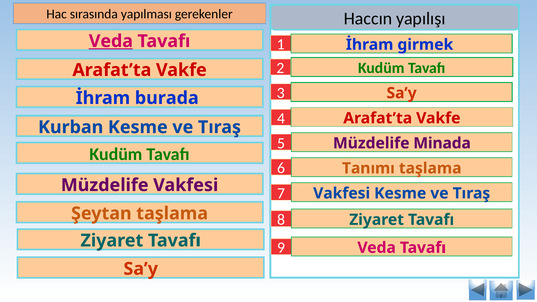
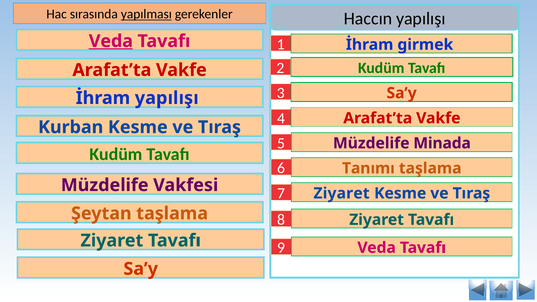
yapılması underline: none -> present
İhram burada: burada -> yapılışı
Vakfesi at (342, 193): Vakfesi -> Ziyaret
